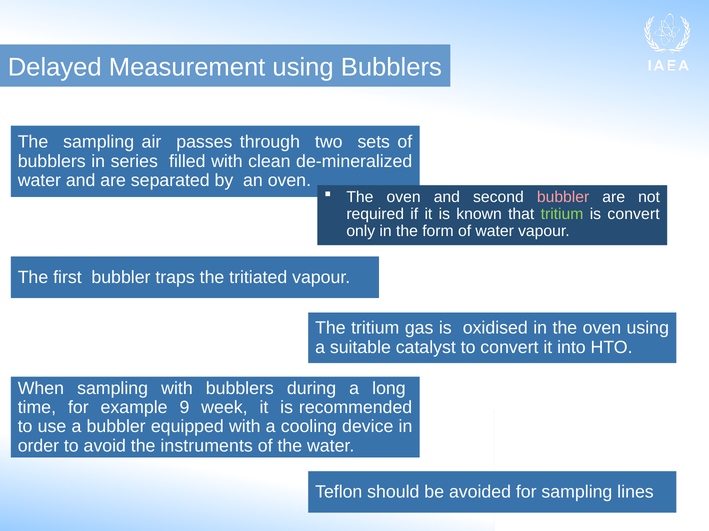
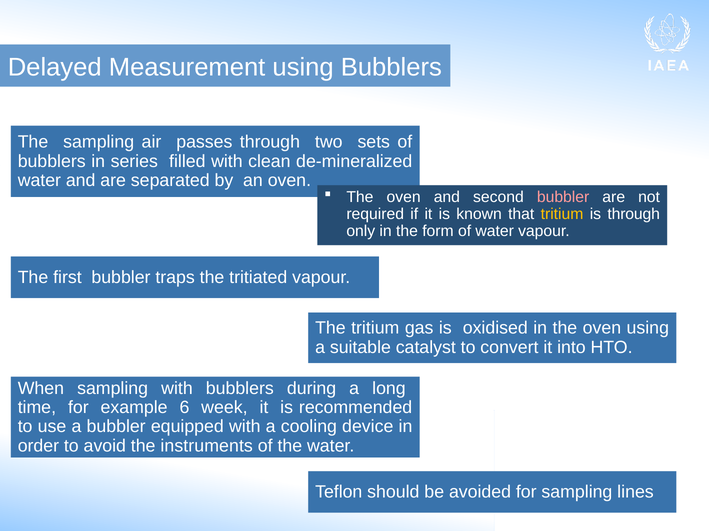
tritium at (562, 214) colour: light green -> yellow
is convert: convert -> through
9: 9 -> 6
